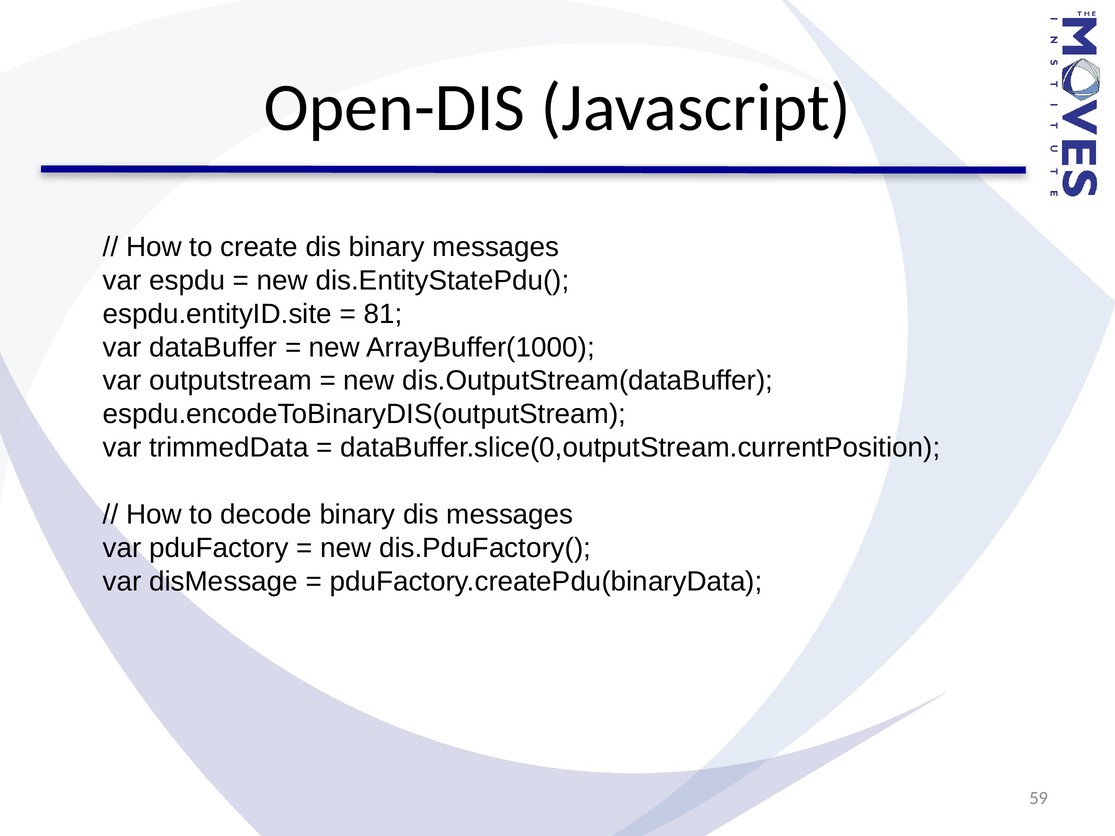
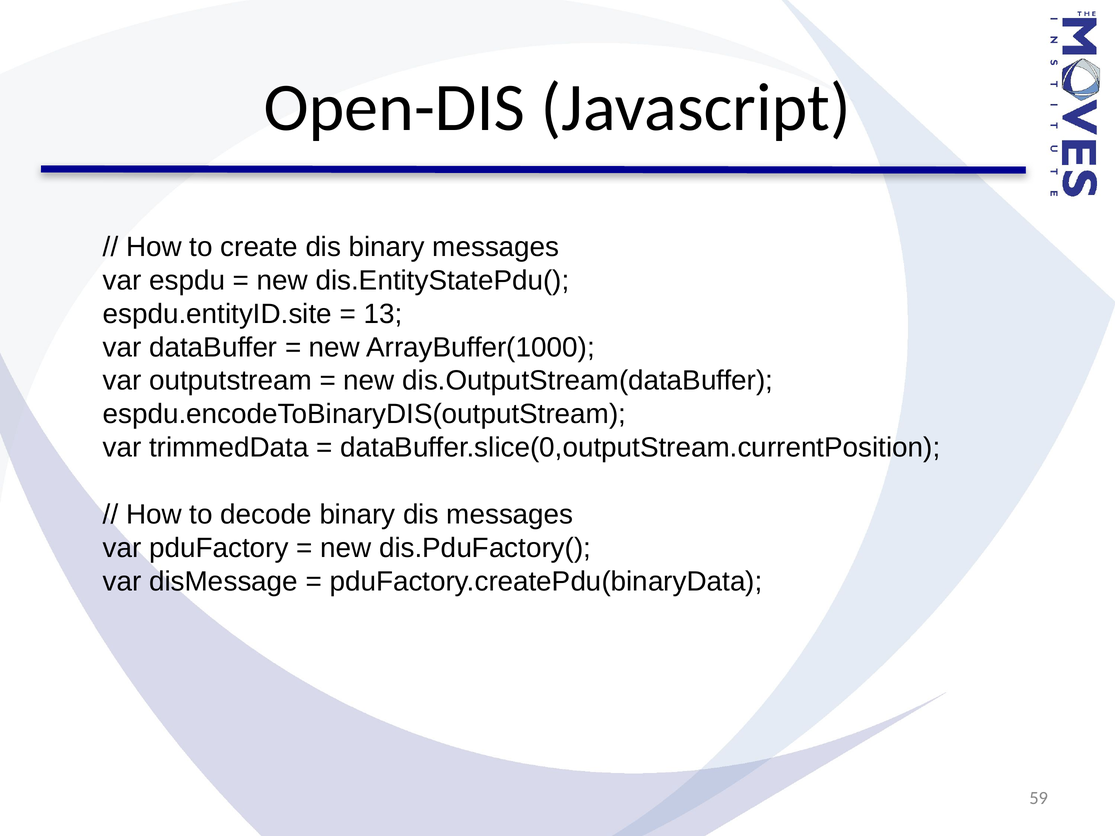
81: 81 -> 13
